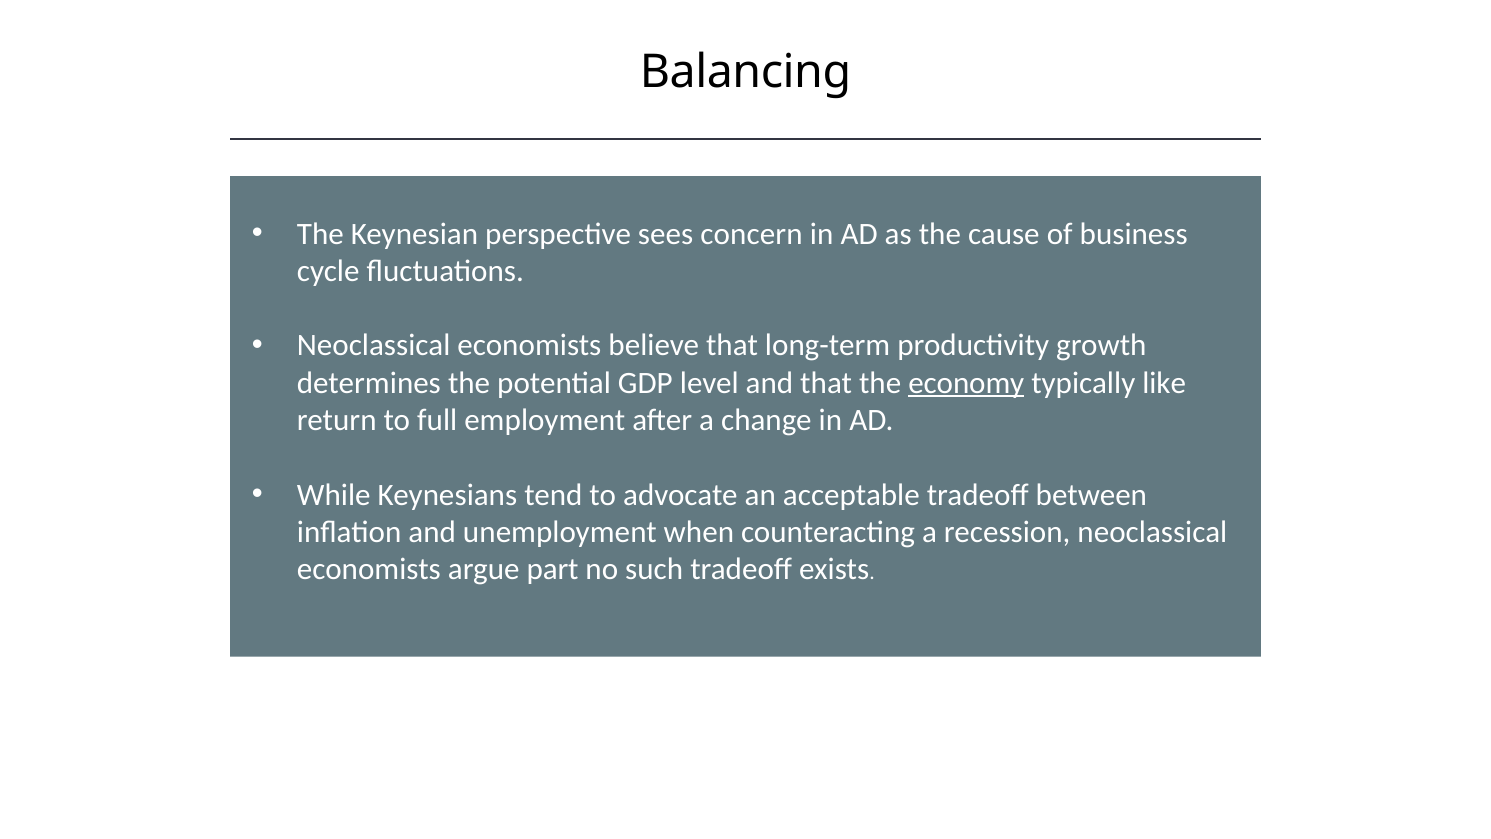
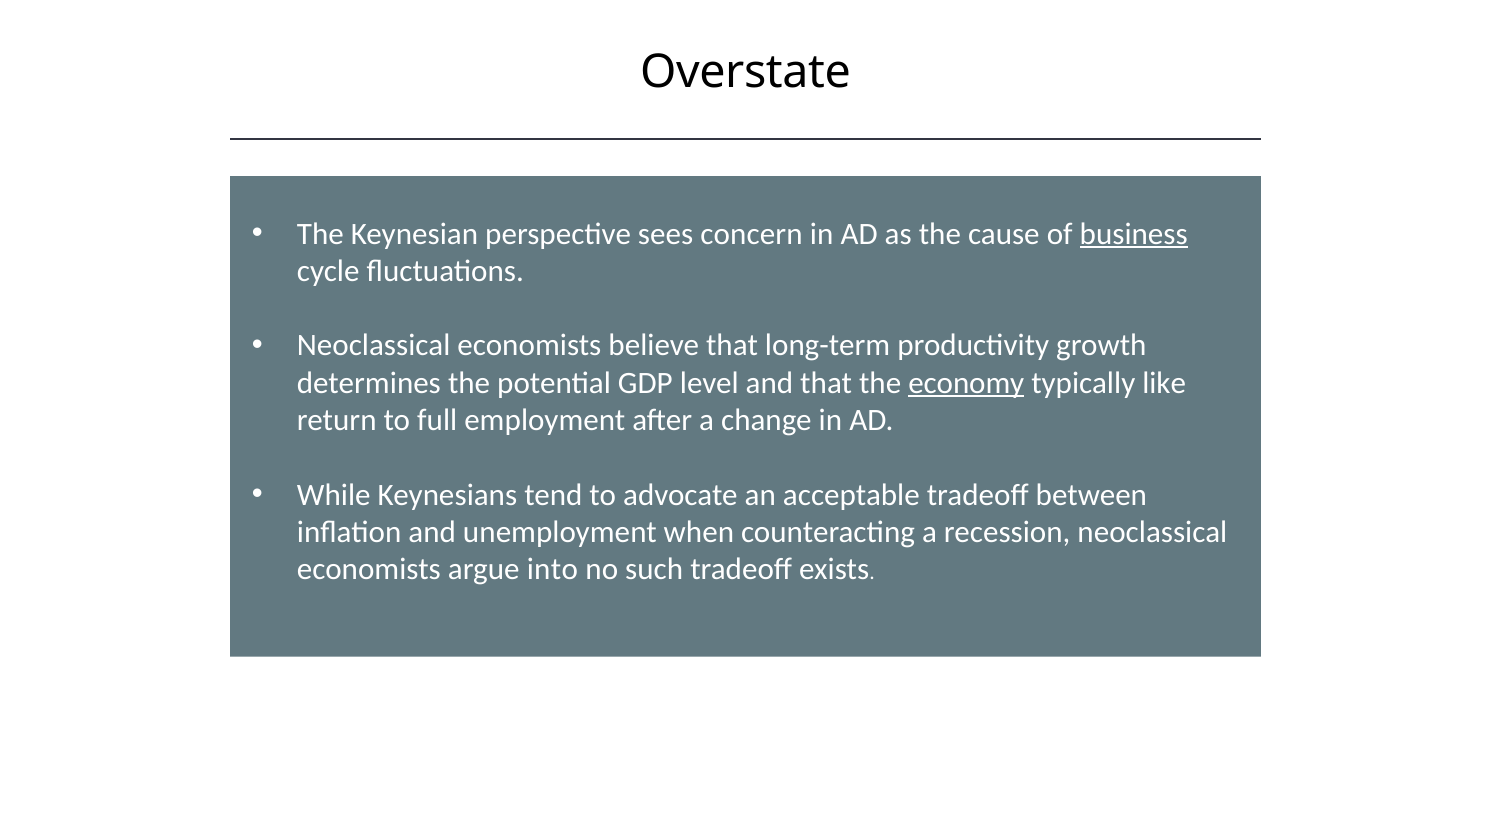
Balancing: Balancing -> Overstate
business underline: none -> present
part: part -> into
